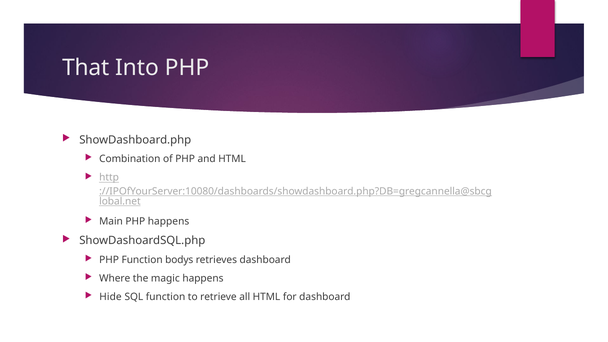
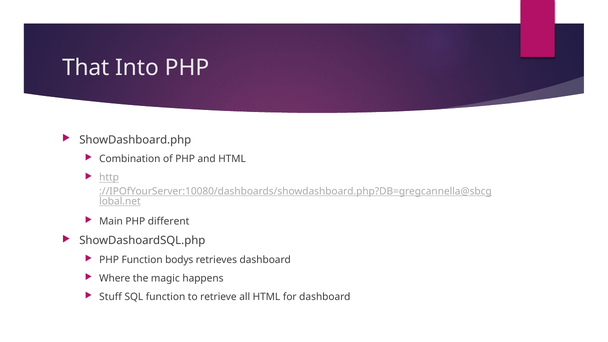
PHP happens: happens -> different
Hide: Hide -> Stuff
